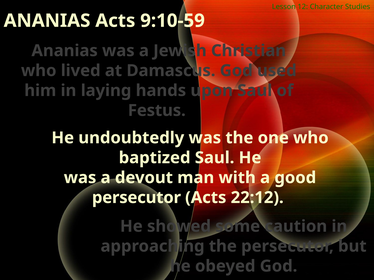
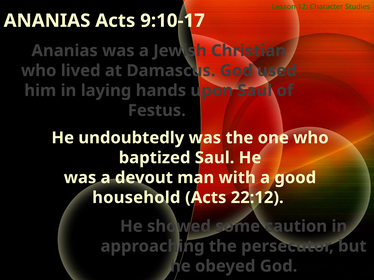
9:10-59: 9:10-59 -> 9:10-17
persecutor at (136, 198): persecutor -> household
